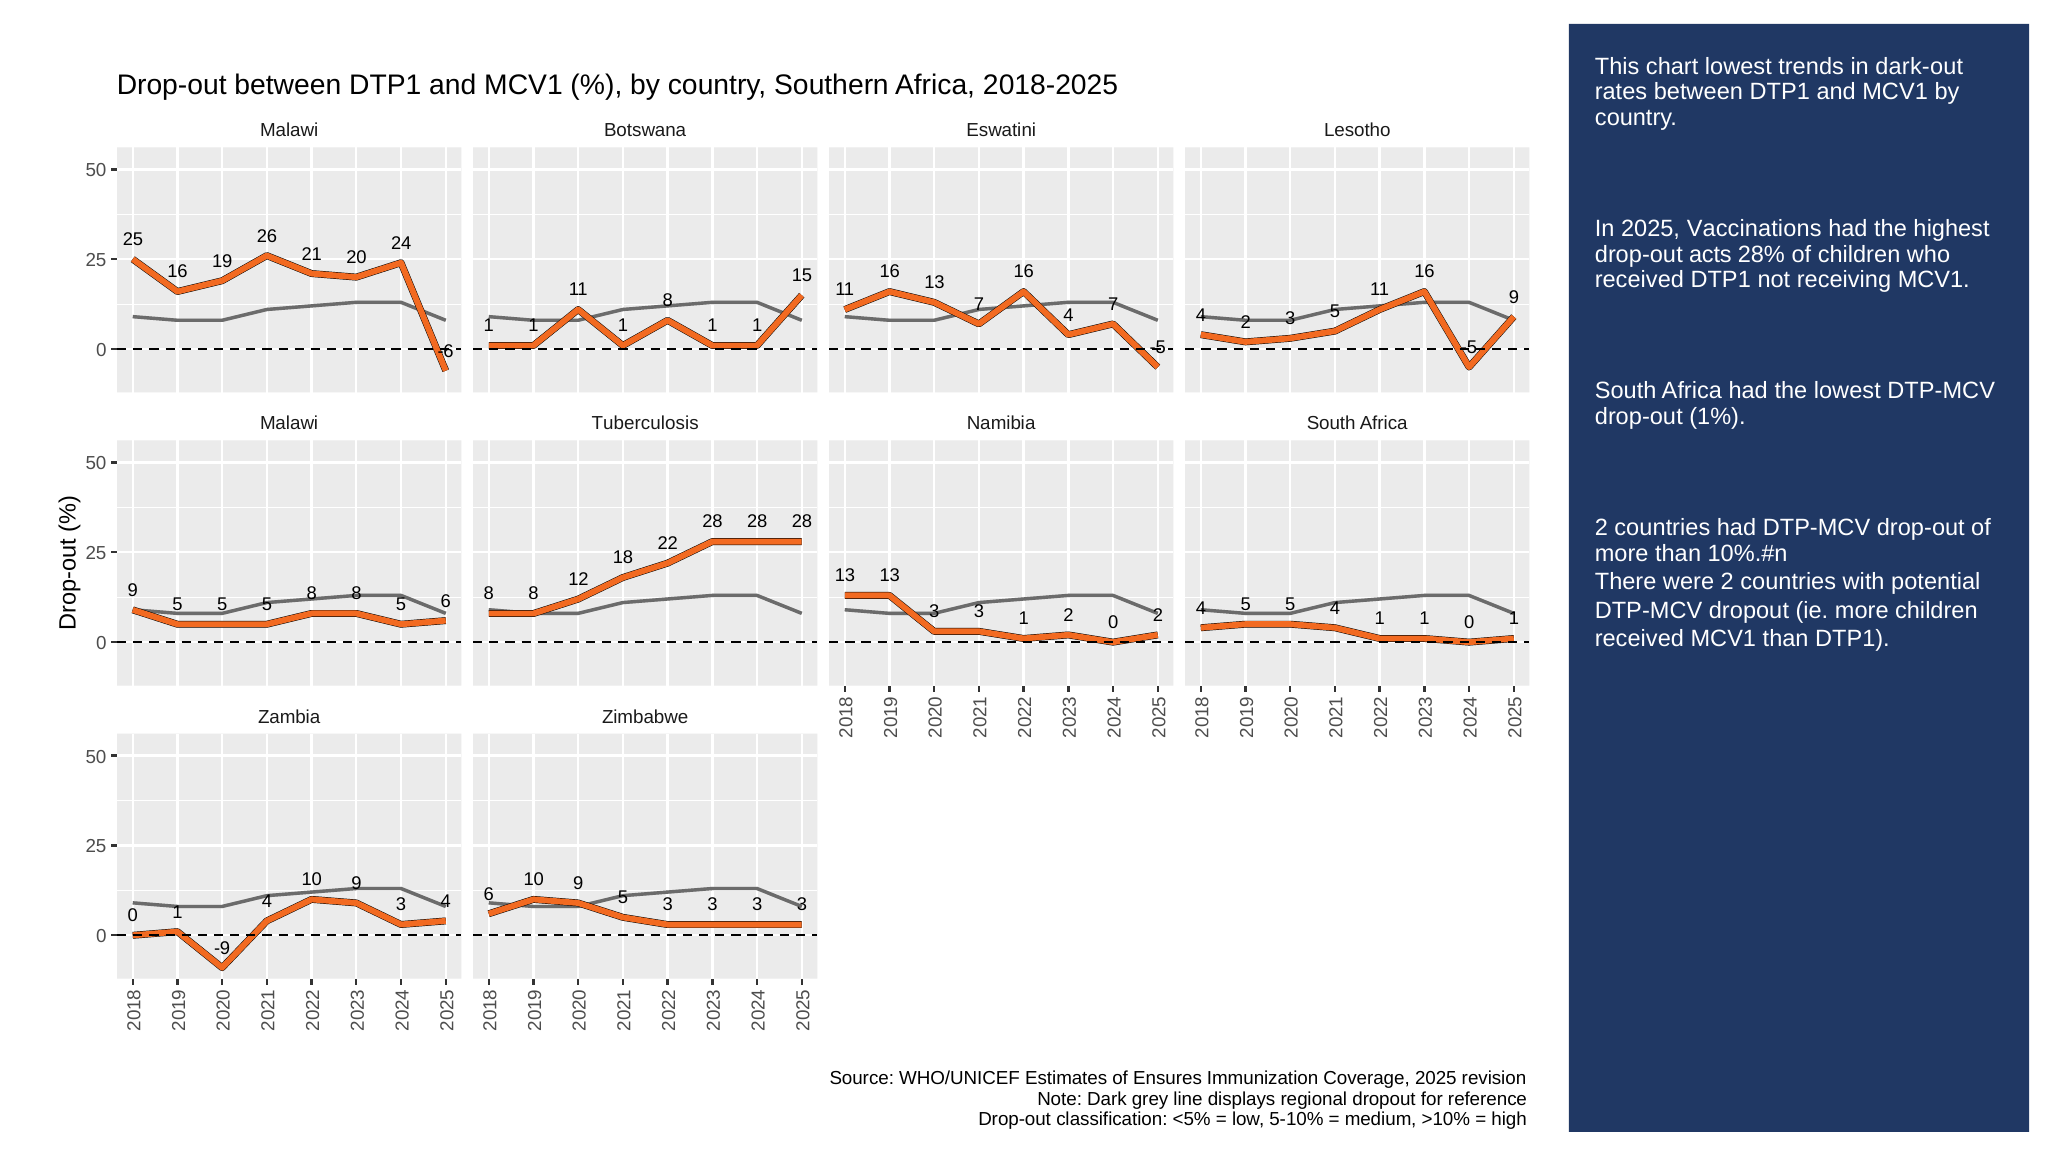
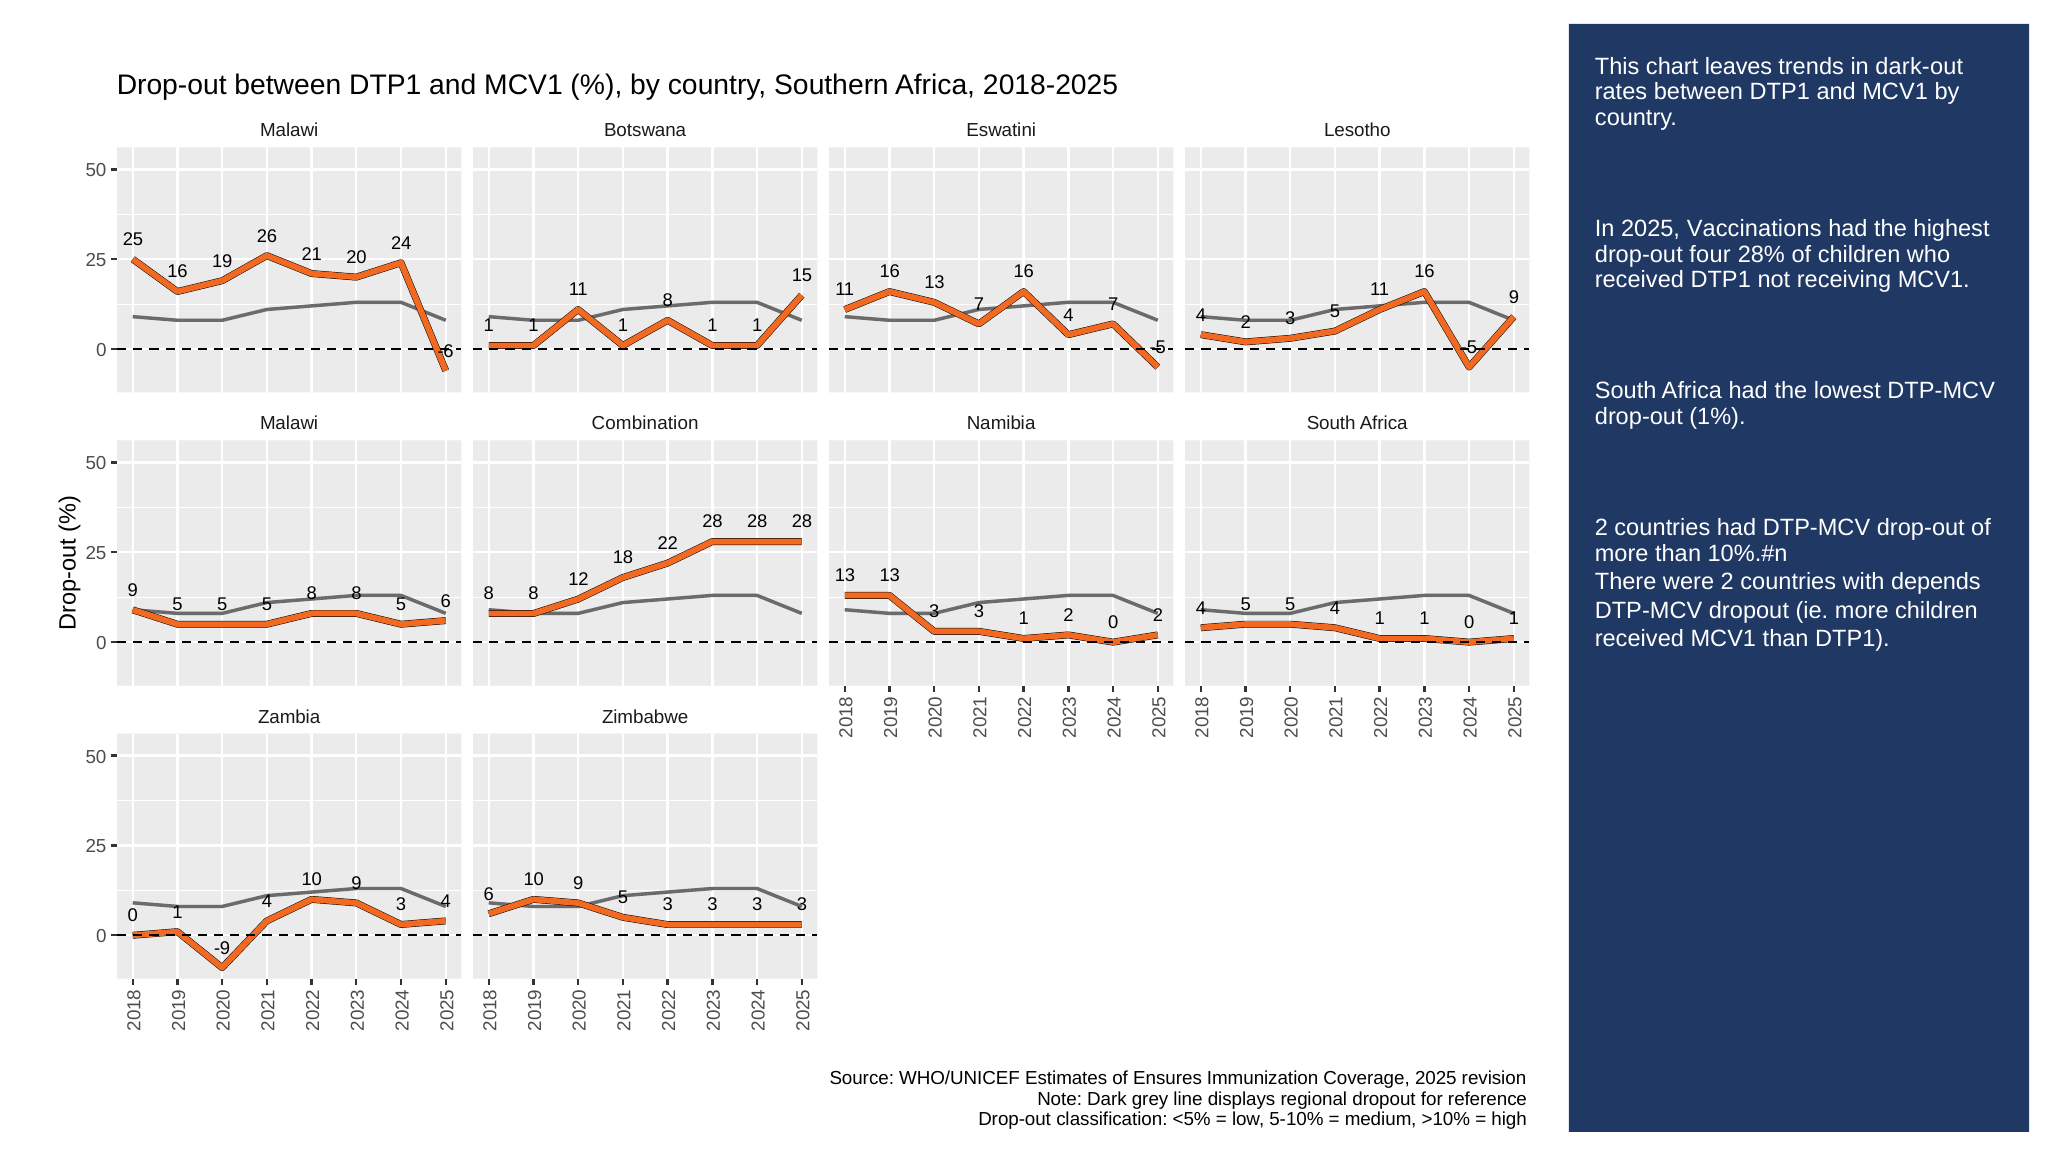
chart lowest: lowest -> leaves
acts: acts -> four
Tuberculosis: Tuberculosis -> Combination
potential: potential -> depends
